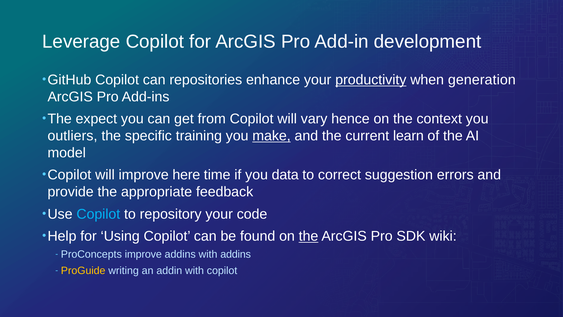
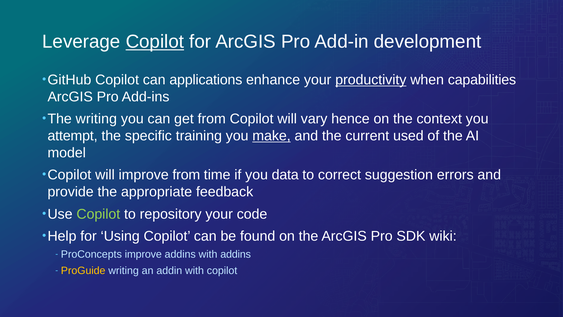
Copilot at (155, 42) underline: none -> present
repositories: repositories -> applications
generation: generation -> capabilities
The expect: expect -> writing
outliers: outliers -> attempt
learn: learn -> used
improve here: here -> from
Copilot at (98, 214) colour: light blue -> light green
the at (309, 236) underline: present -> none
